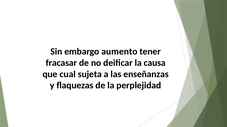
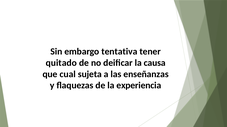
aumento: aumento -> tentativa
fracasar: fracasar -> quitado
perplejidad: perplejidad -> experiencia
